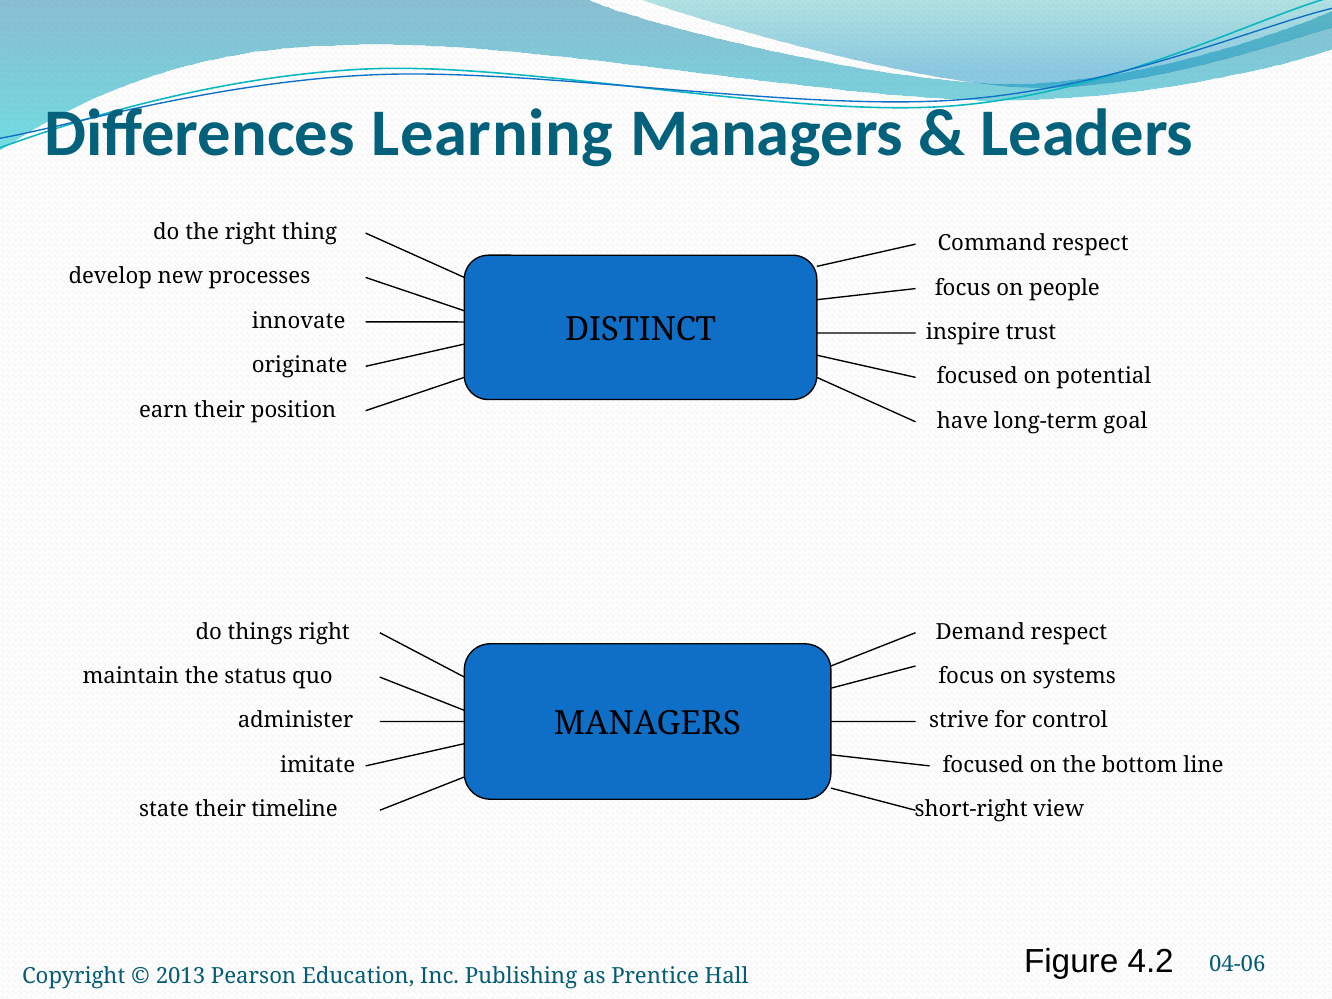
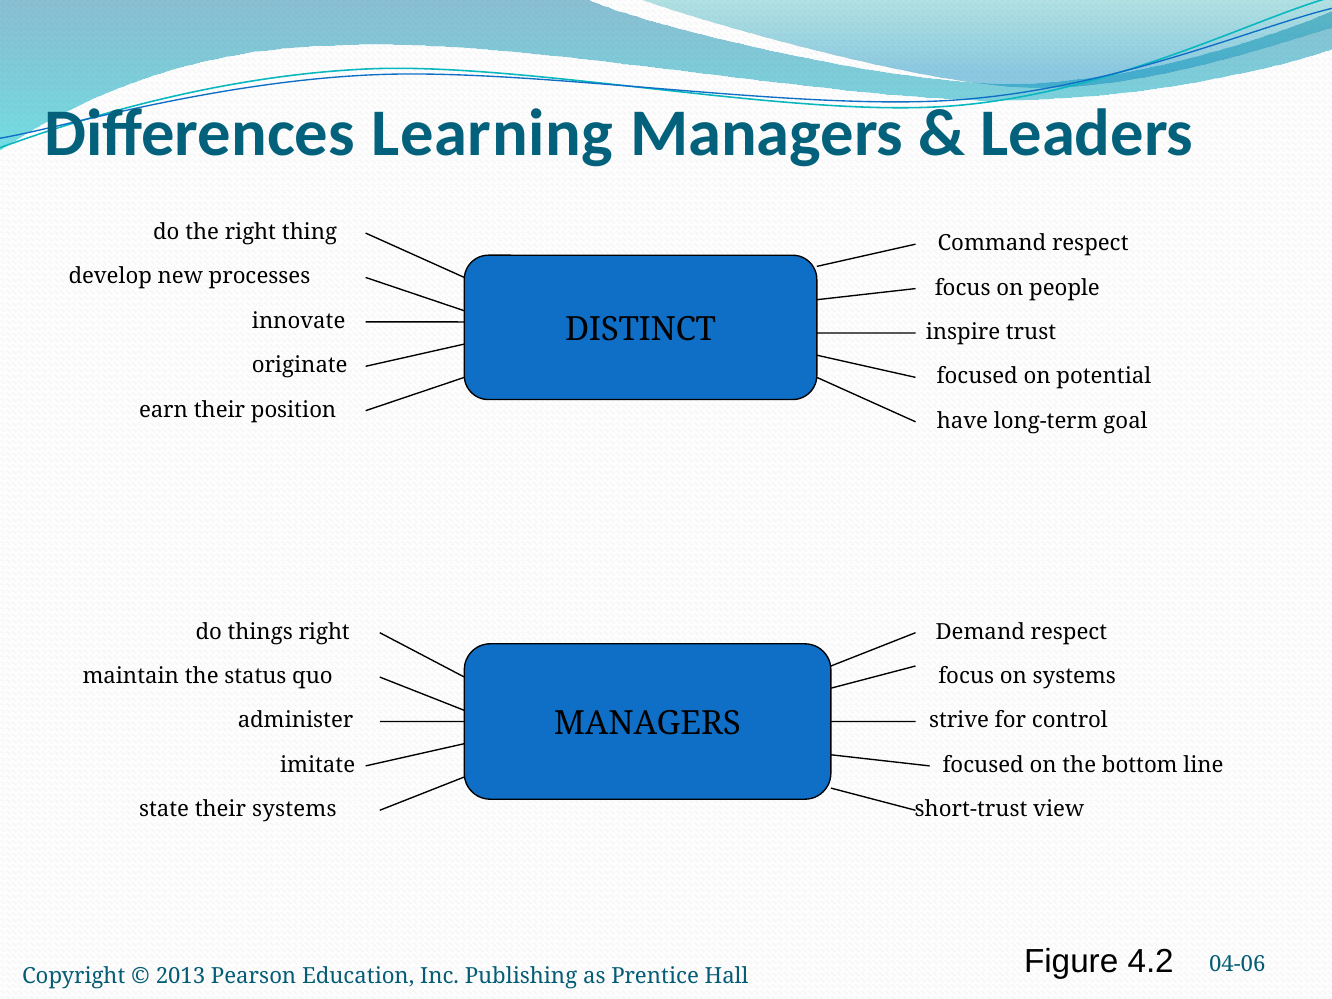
their timeline: timeline -> systems
short-right: short-right -> short-trust
